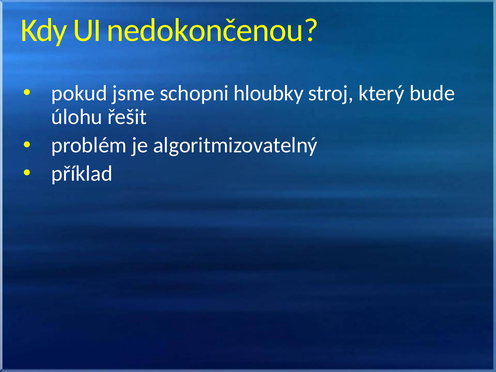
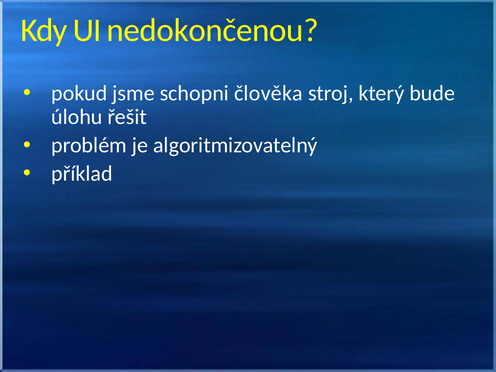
hloubky: hloubky -> člověka
